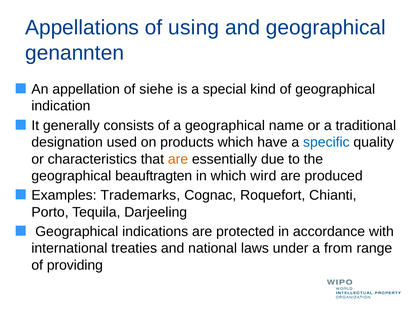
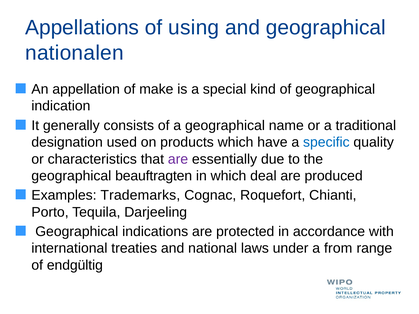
genannten: genannten -> nationalen
siehe: siehe -> make
are at (178, 159) colour: orange -> purple
wird: wird -> deal
providing: providing -> endgültig
